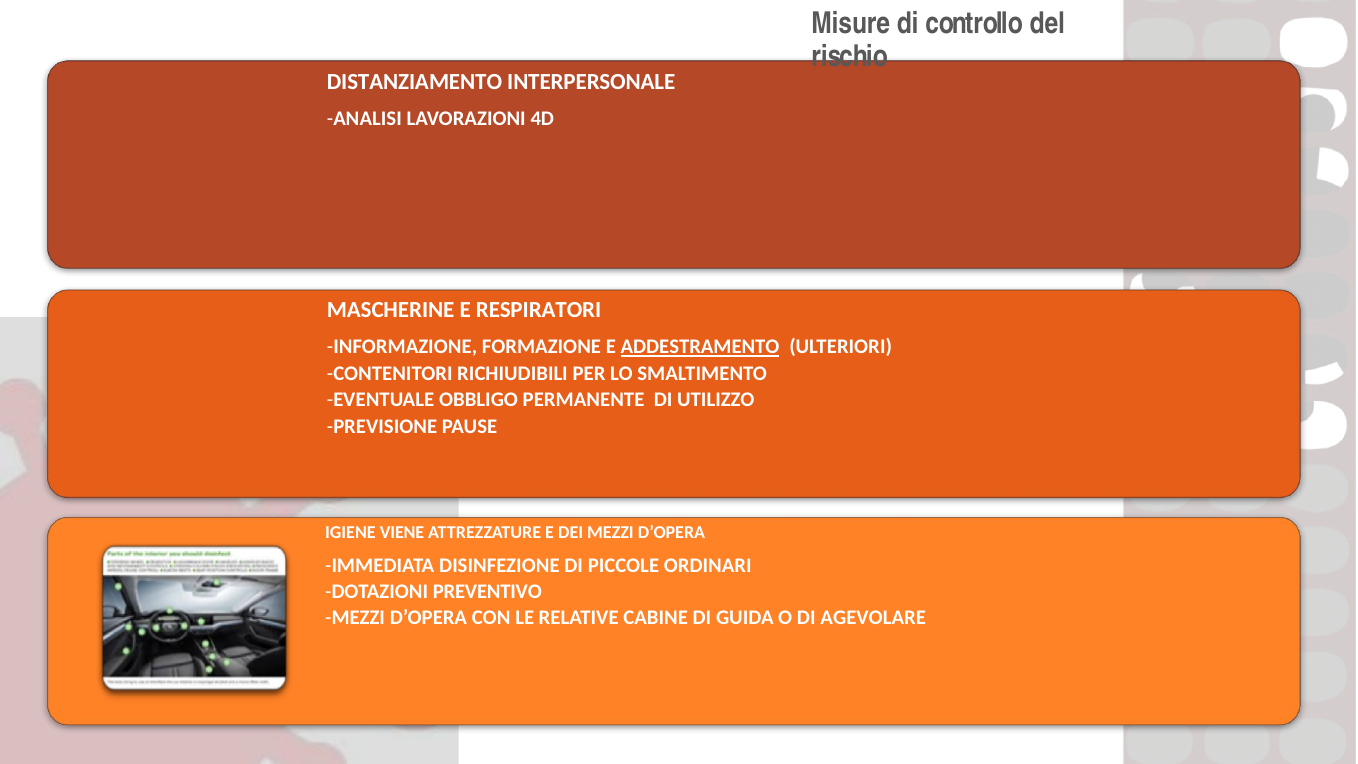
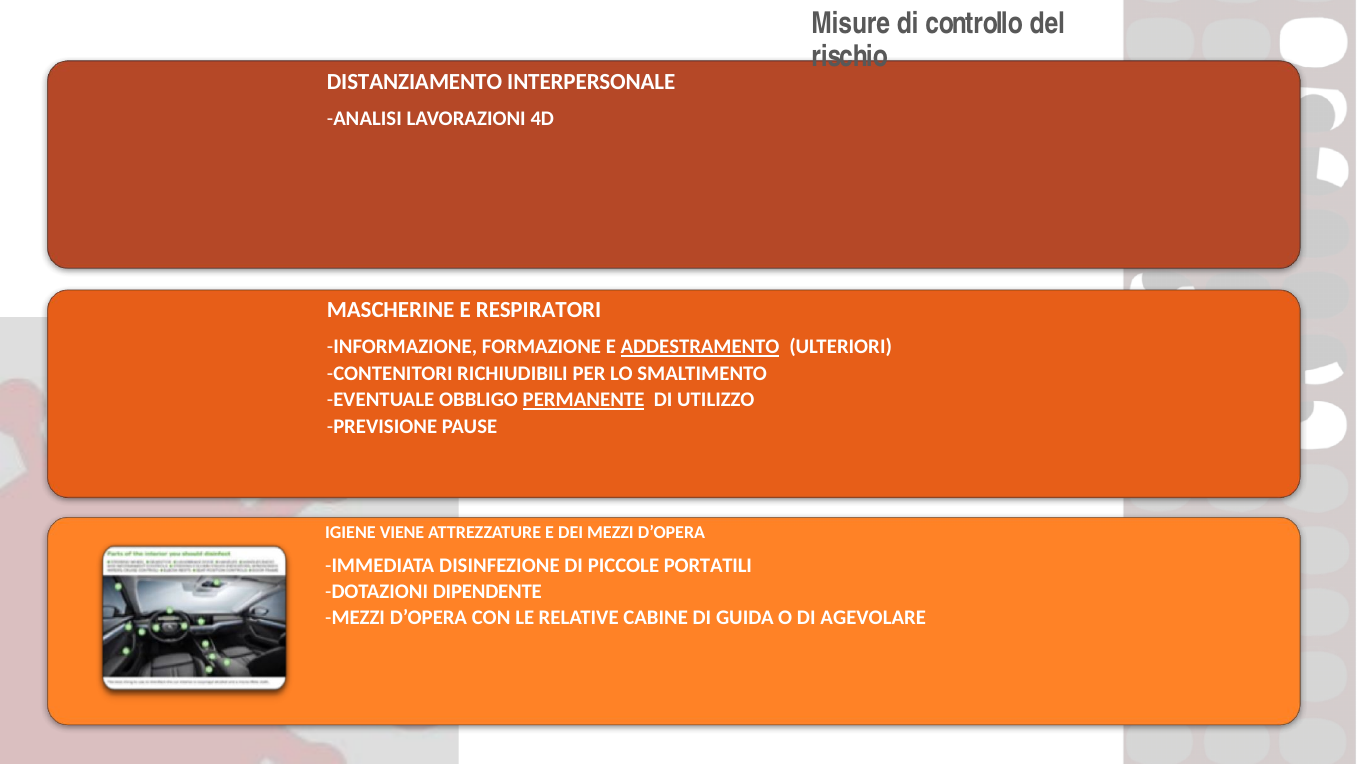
PERMANENTE underline: none -> present
ORDINARI: ORDINARI -> PORTATILI
PREVENTIVO: PREVENTIVO -> DIPENDENTE
